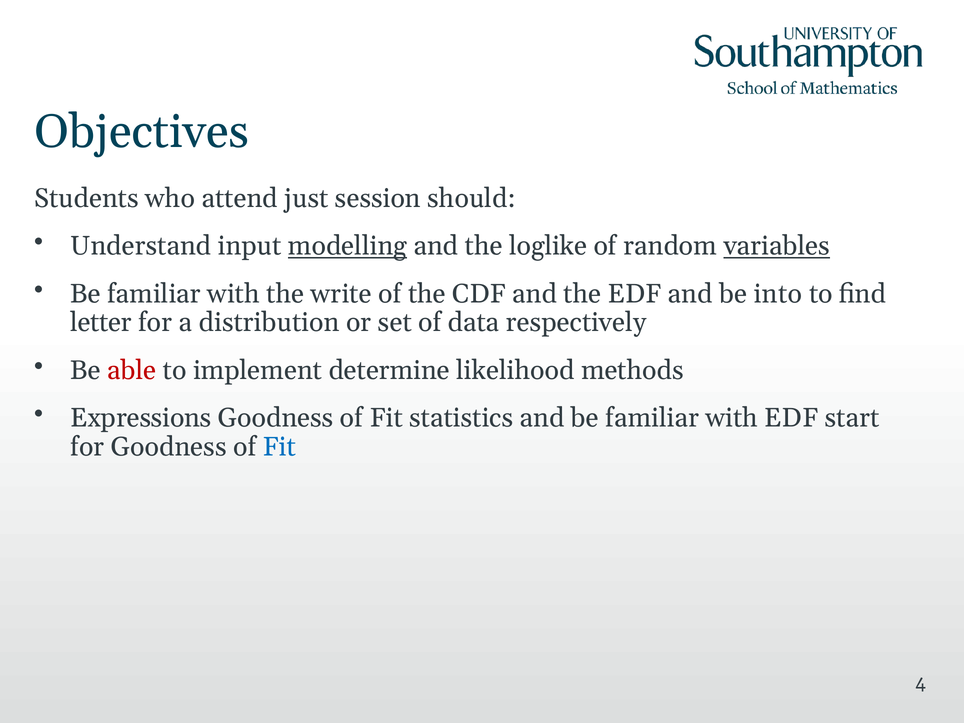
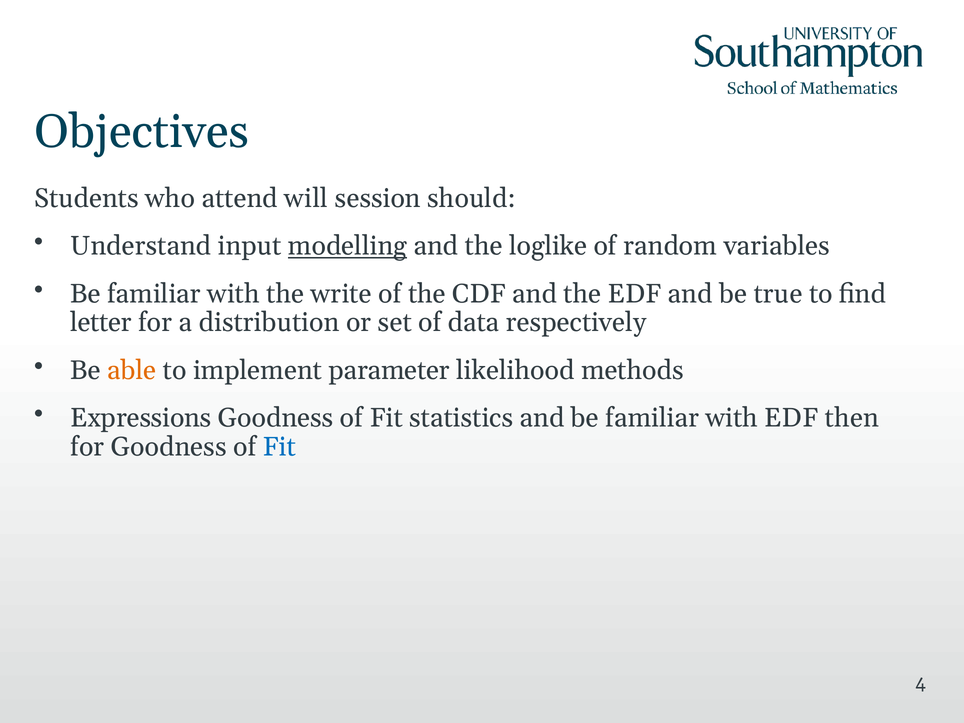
just: just -> will
variables underline: present -> none
into: into -> true
able colour: red -> orange
determine: determine -> parameter
start: start -> then
